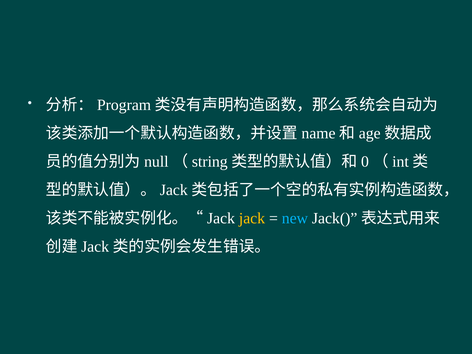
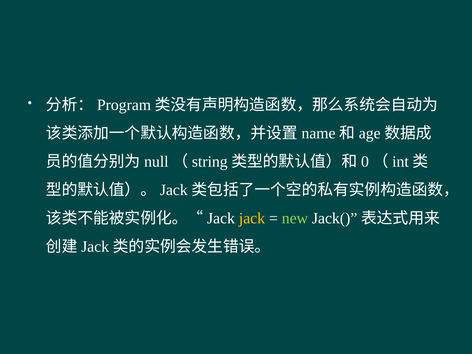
new colour: light blue -> light green
